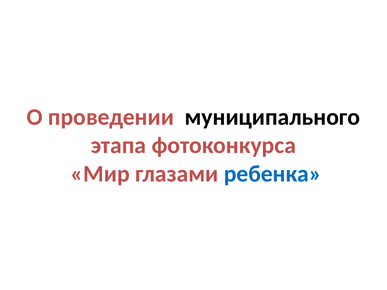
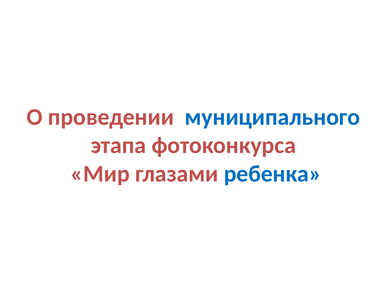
муниципального colour: black -> blue
